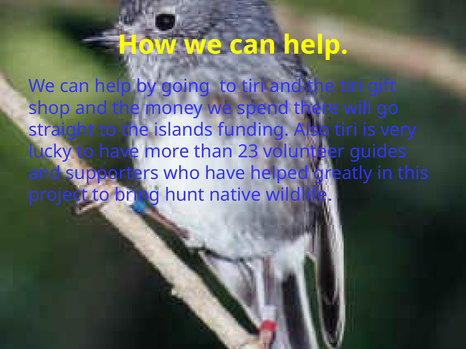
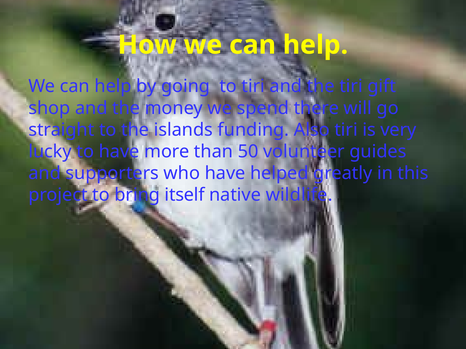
23: 23 -> 50
hunt: hunt -> itself
